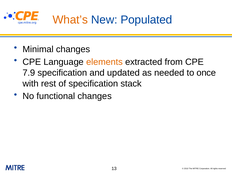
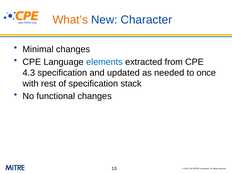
Populated: Populated -> Character
elements colour: orange -> blue
7.9: 7.9 -> 4.3
